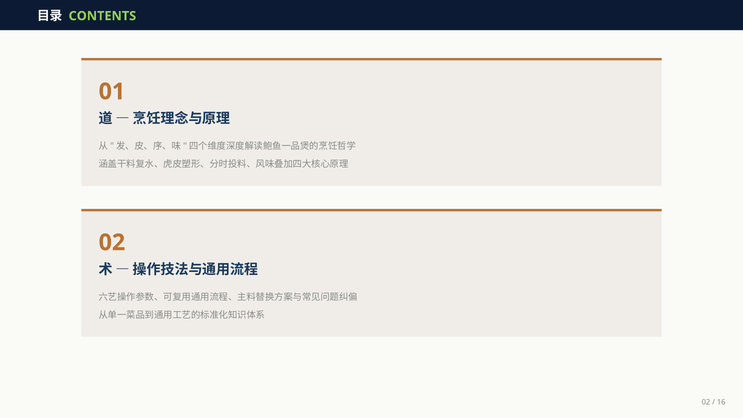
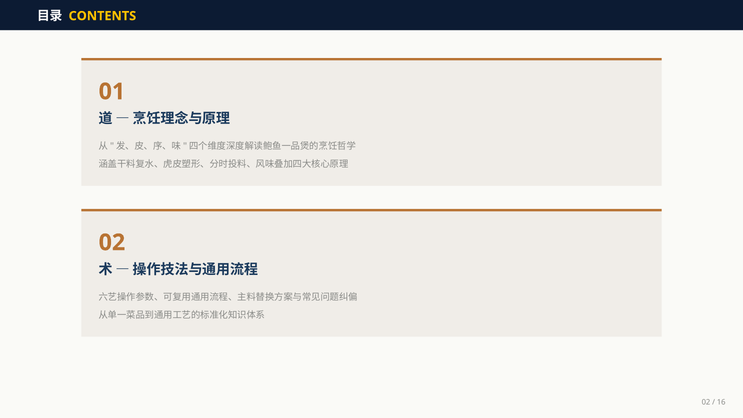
CONTENTS colour: light green -> yellow
